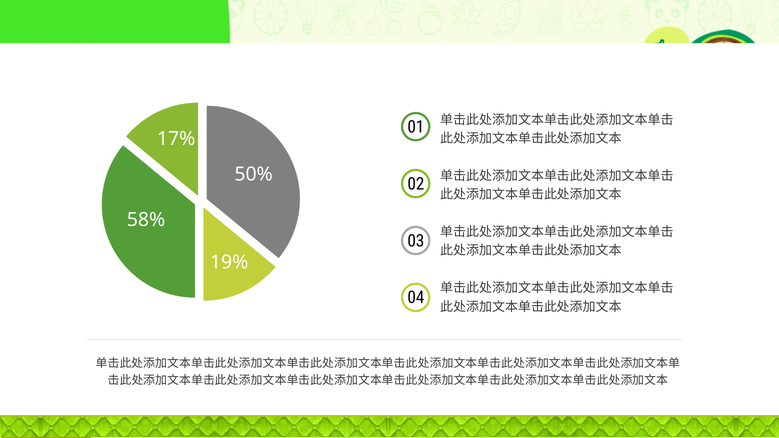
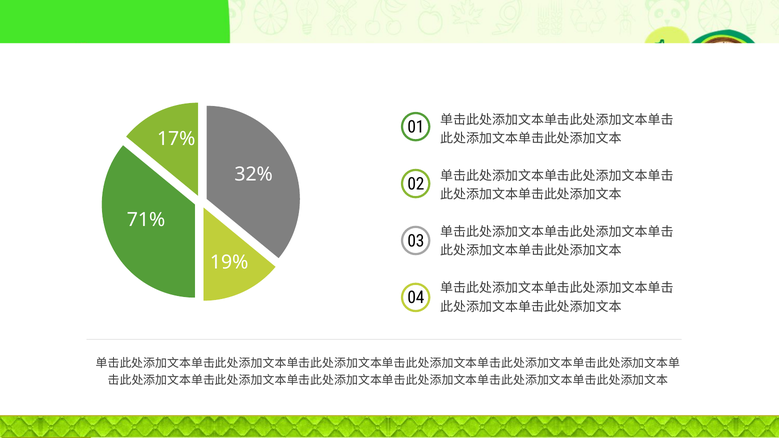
50%: 50% -> 32%
58%: 58% -> 71%
